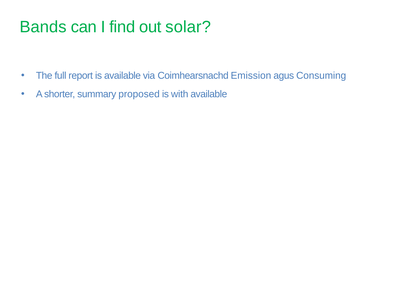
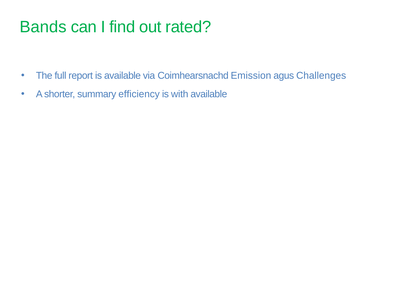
solar: solar -> rated
Consuming: Consuming -> Challenges
proposed: proposed -> efficiency
